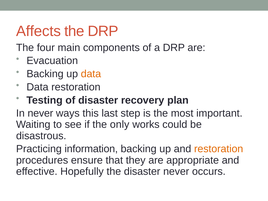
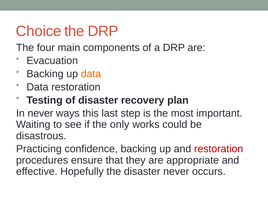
Affects: Affects -> Choice
information: information -> confidence
restoration at (219, 149) colour: orange -> red
